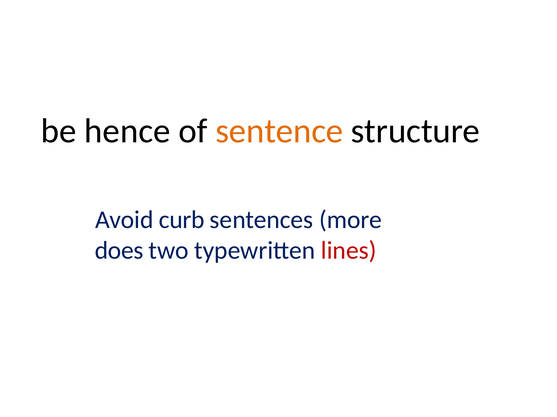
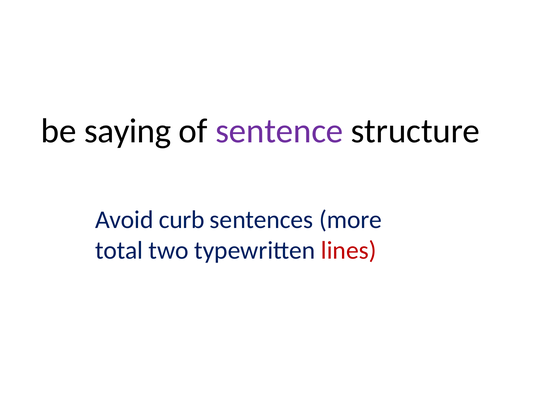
hence: hence -> saying
sentence colour: orange -> purple
does: does -> total
